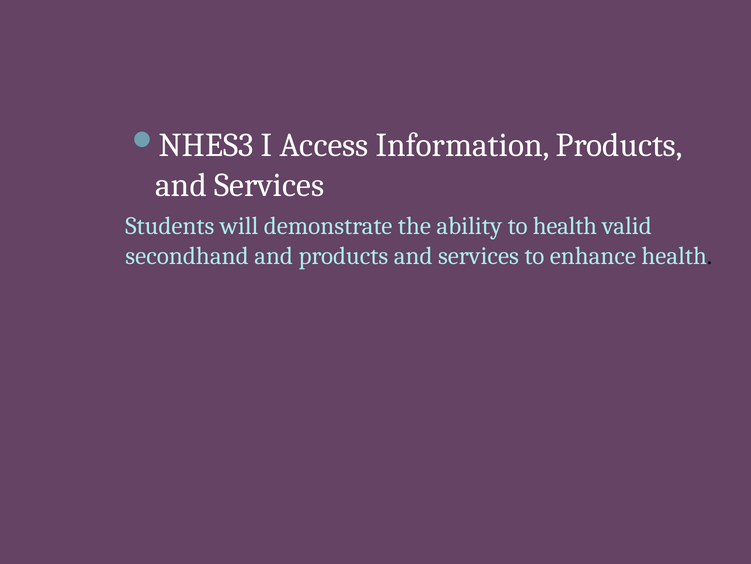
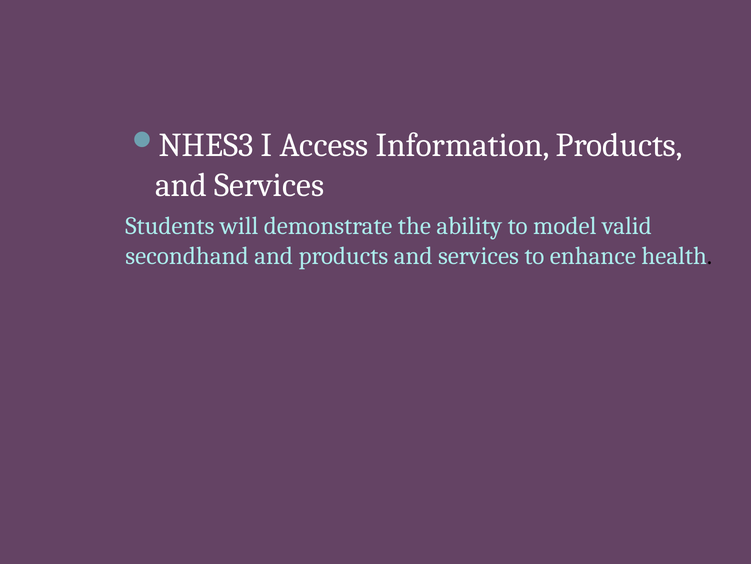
to health: health -> model
